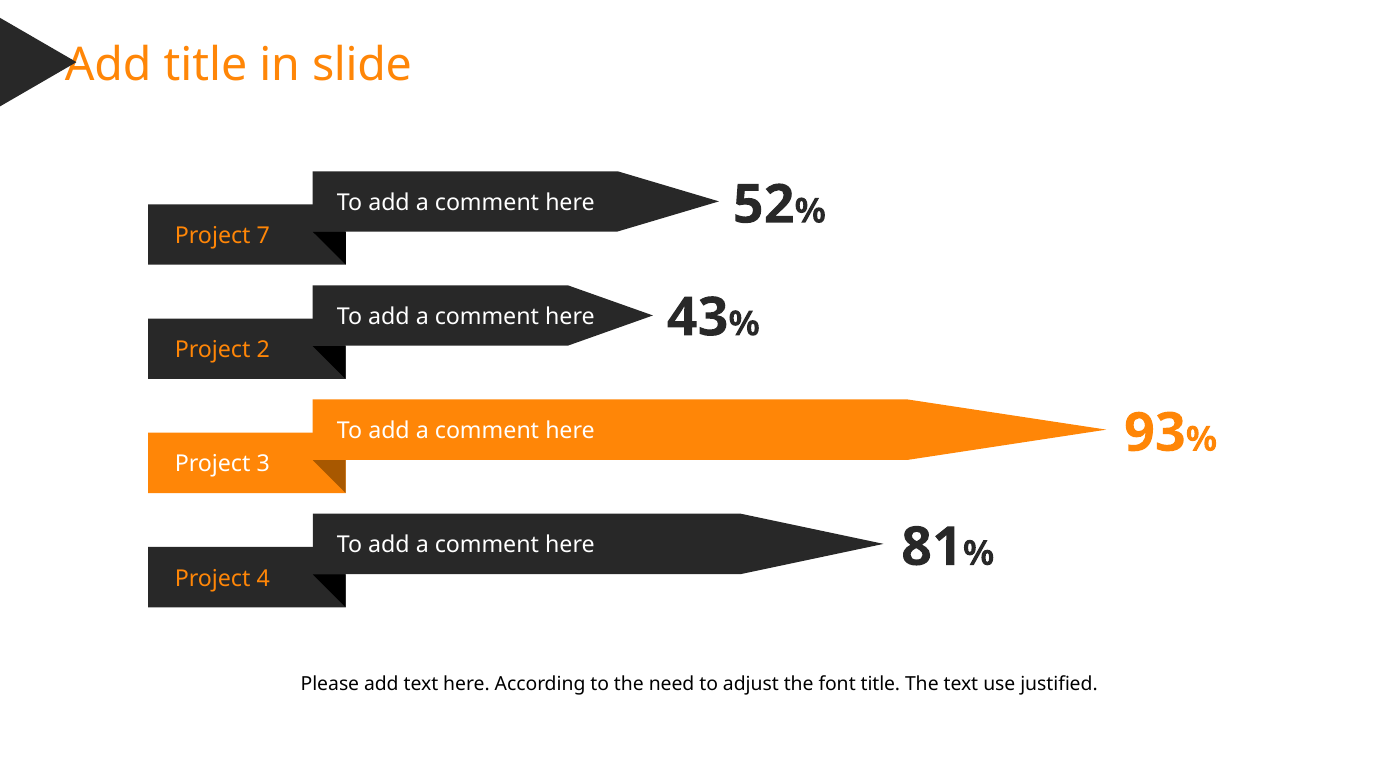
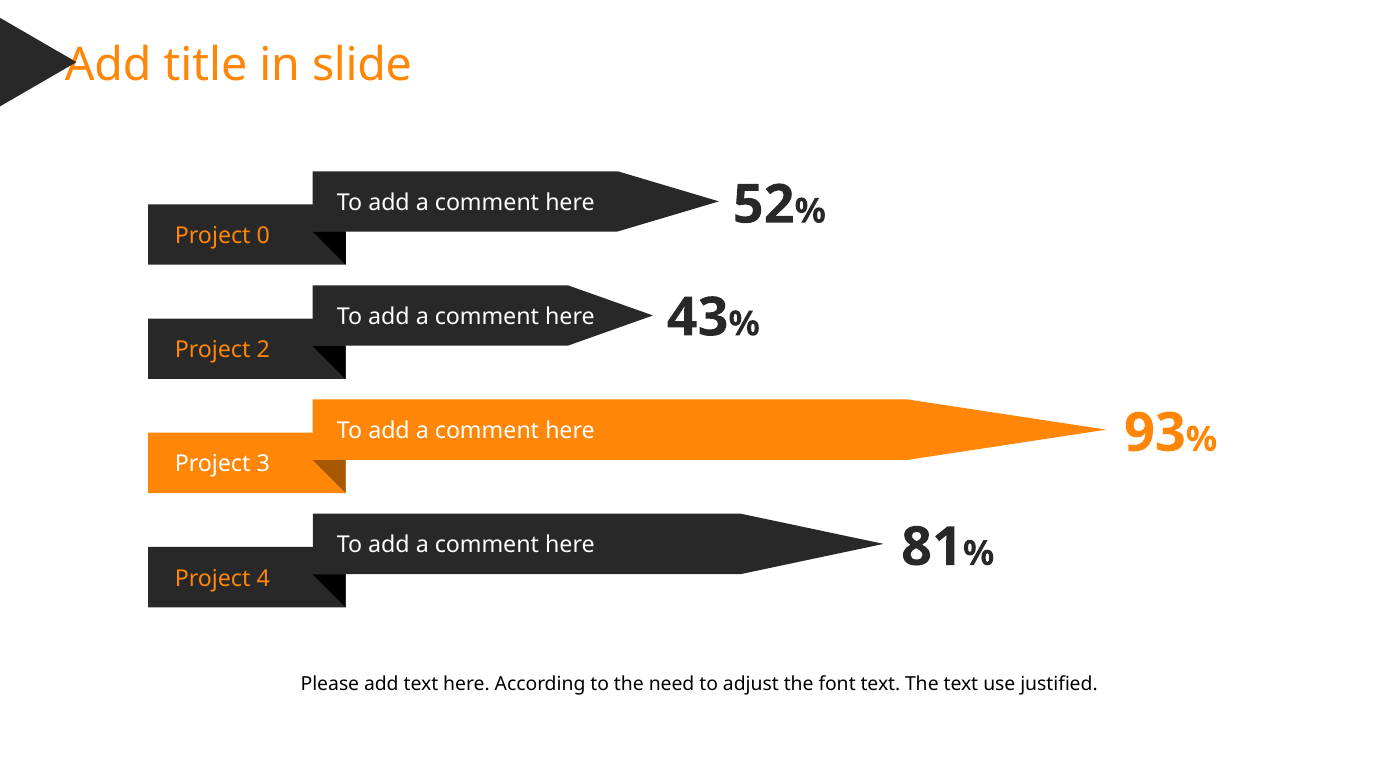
7: 7 -> 0
font title: title -> text
